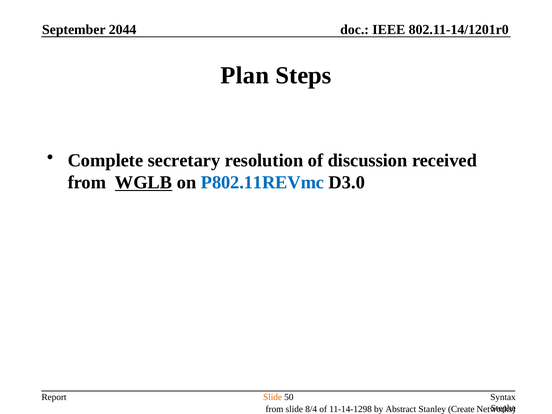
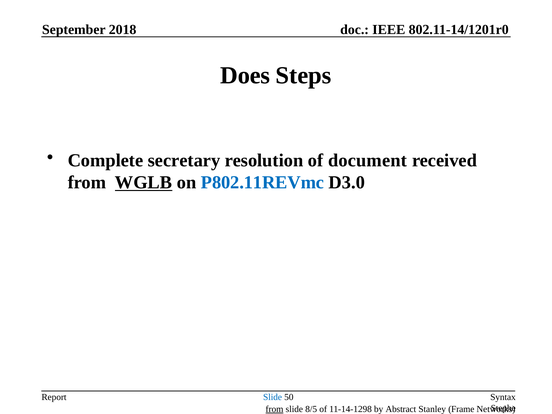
2044: 2044 -> 2018
Plan: Plan -> Does
discussion: discussion -> document
Slide at (273, 397) colour: orange -> blue
from at (274, 409) underline: none -> present
8/4: 8/4 -> 8/5
Create: Create -> Frame
